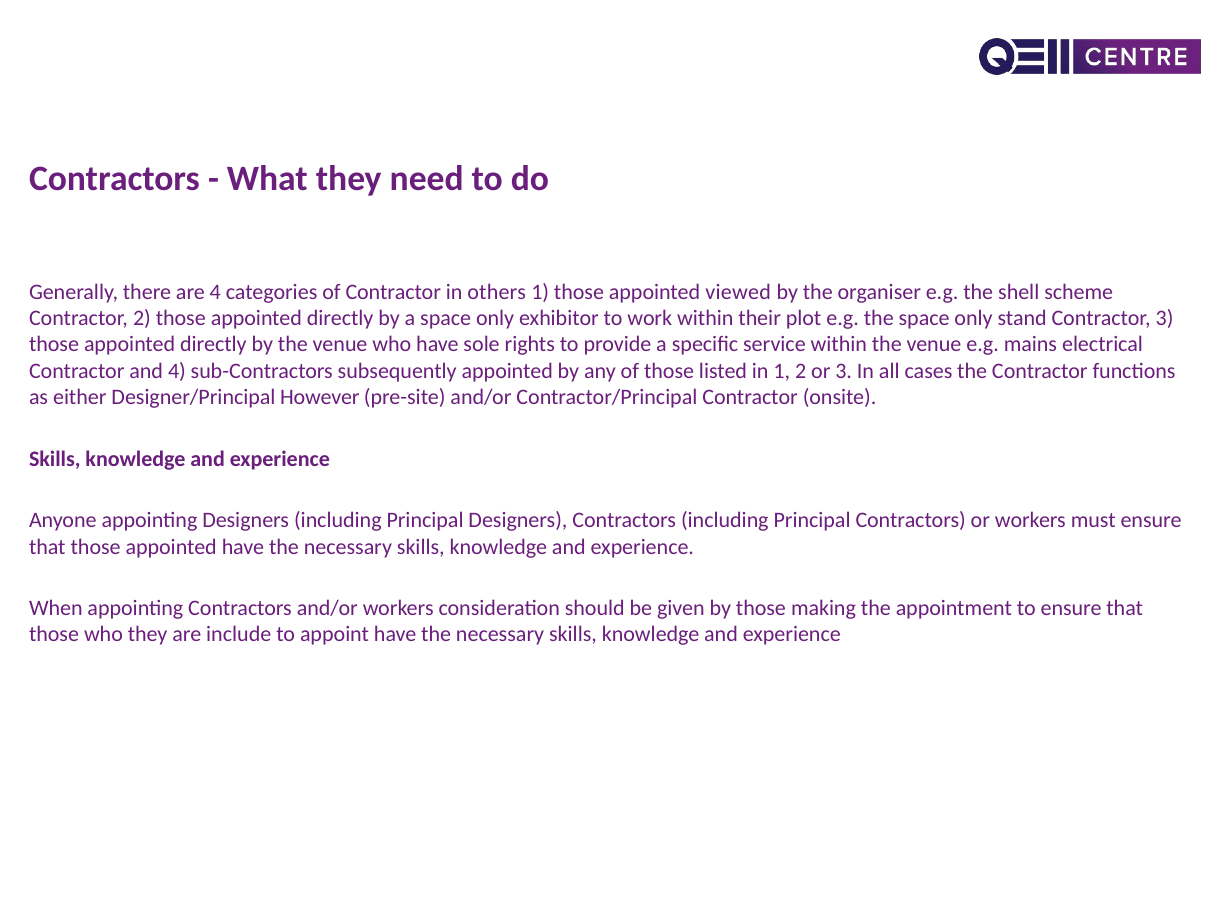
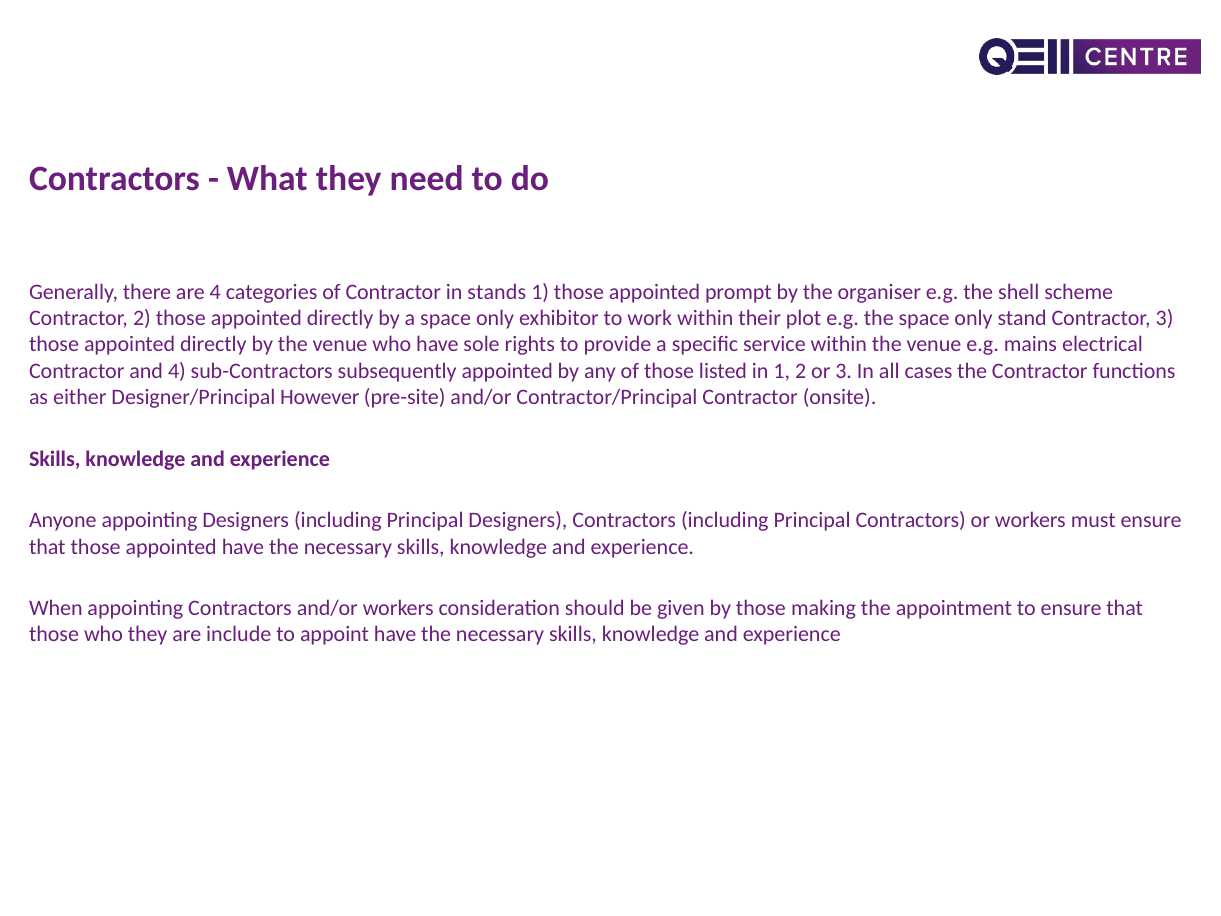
others: others -> stands
viewed: viewed -> prompt
